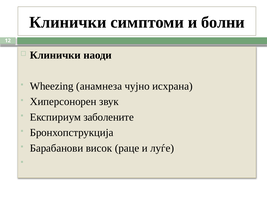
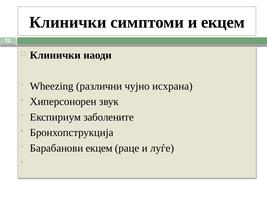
и болни: болни -> екцем
анамнеза: анамнеза -> различни
Барабанови висок: висок -> екцем
